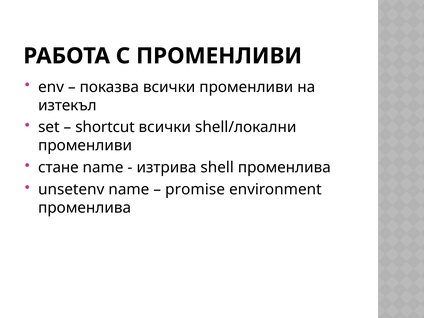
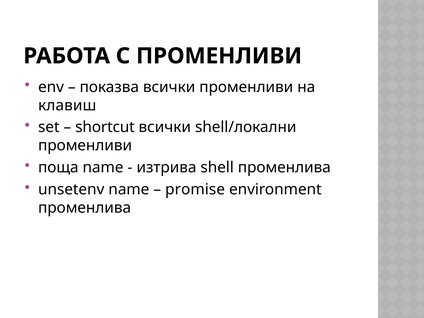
изтекъл: изтекъл -> клавиш
стане: стане -> поща
